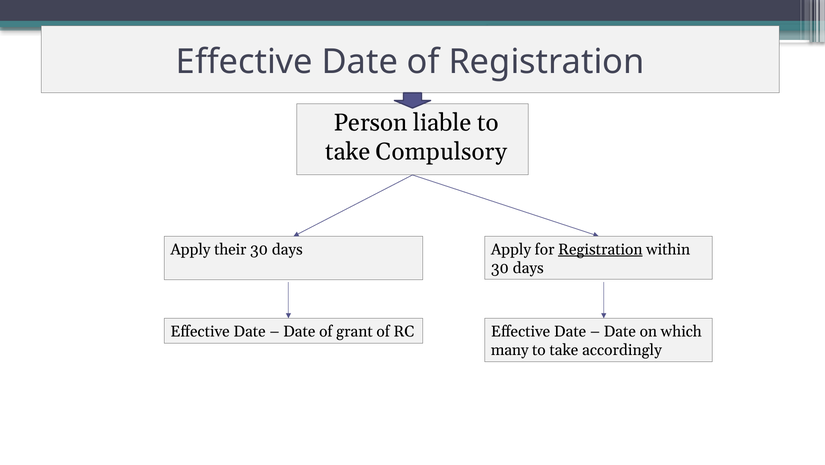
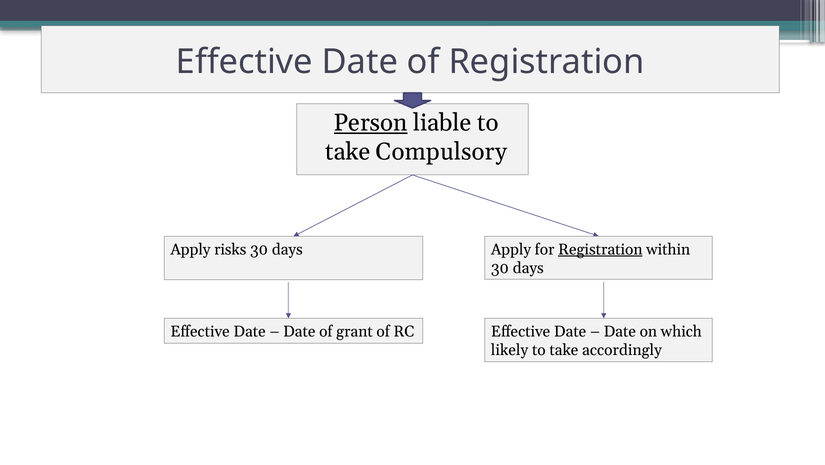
Person underline: none -> present
their: their -> risks
many: many -> likely
